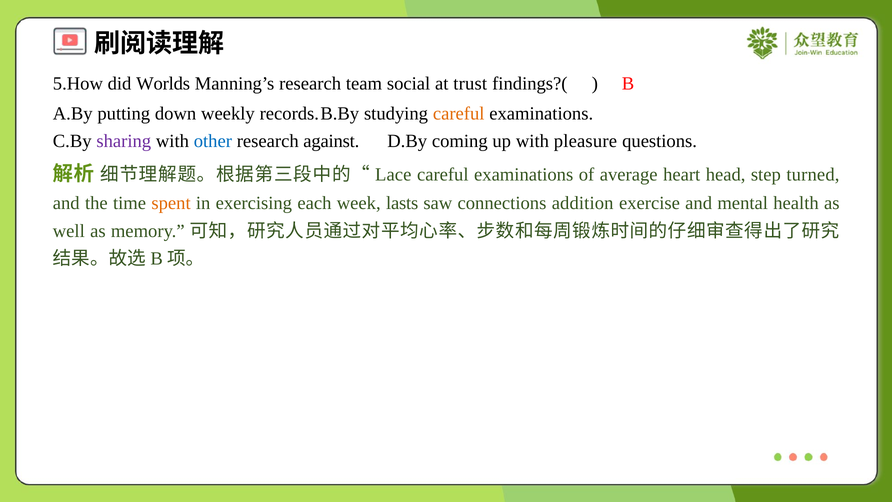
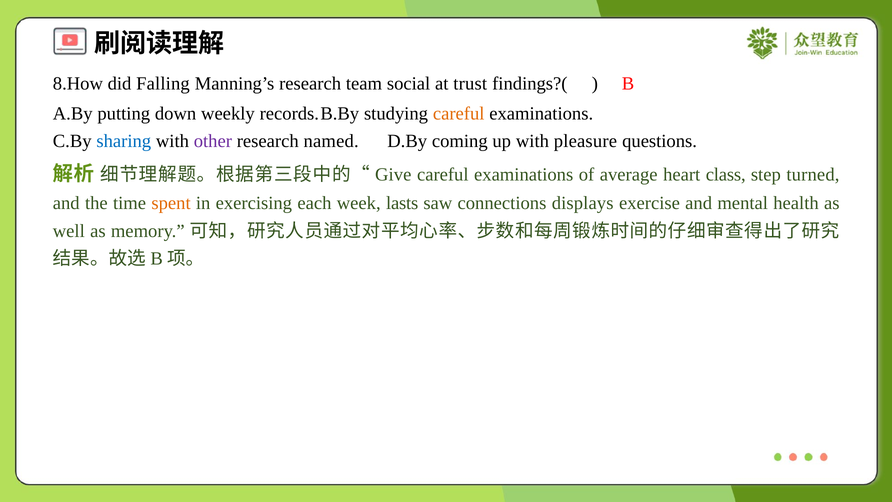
5.How: 5.How -> 8.How
Worlds: Worlds -> Falling
sharing colour: purple -> blue
other colour: blue -> purple
against: against -> named
Lace: Lace -> Give
head: head -> class
addition: addition -> displays
